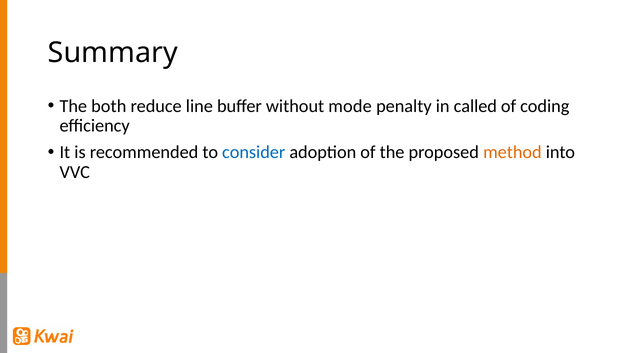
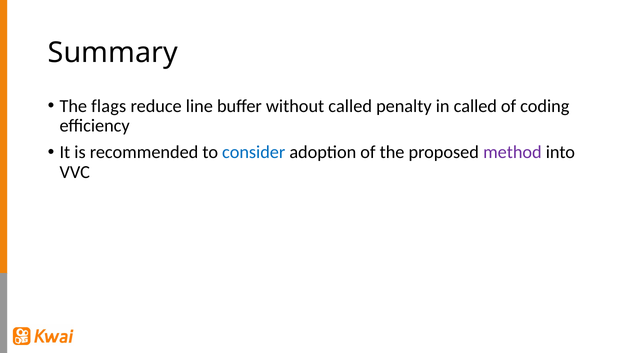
both: both -> flags
without mode: mode -> called
method colour: orange -> purple
